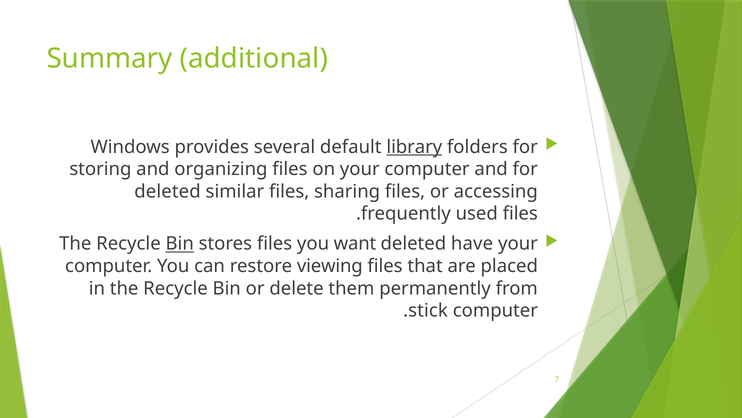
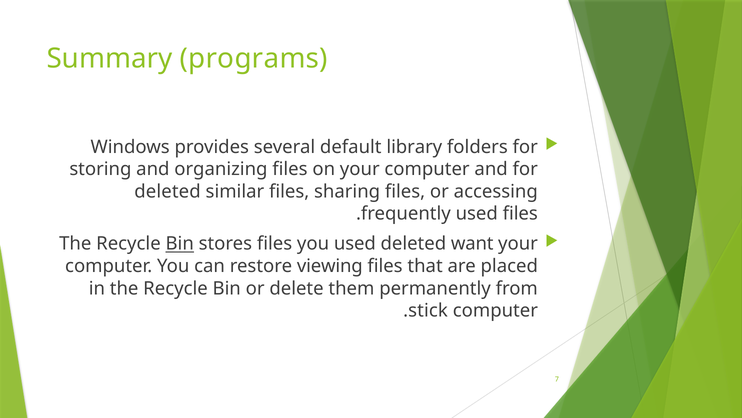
additional: additional -> programs
library underline: present -> none
you want: want -> used
have: have -> want
